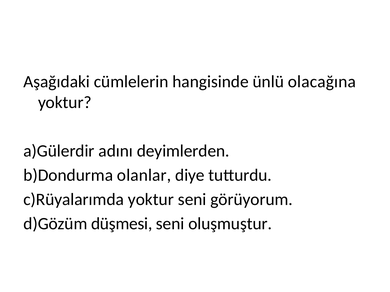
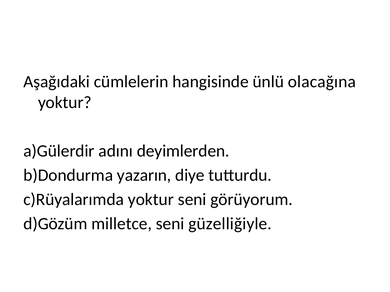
olanlar: olanlar -> yazarın
düşmesi: düşmesi -> milletce
oluşmuştur: oluşmuştur -> güzelliğiyle
